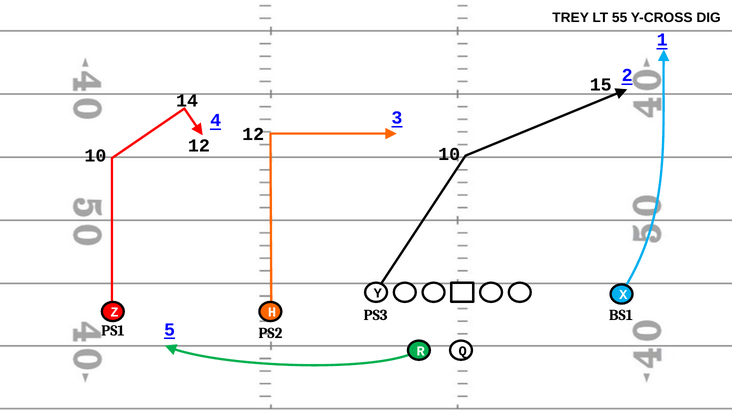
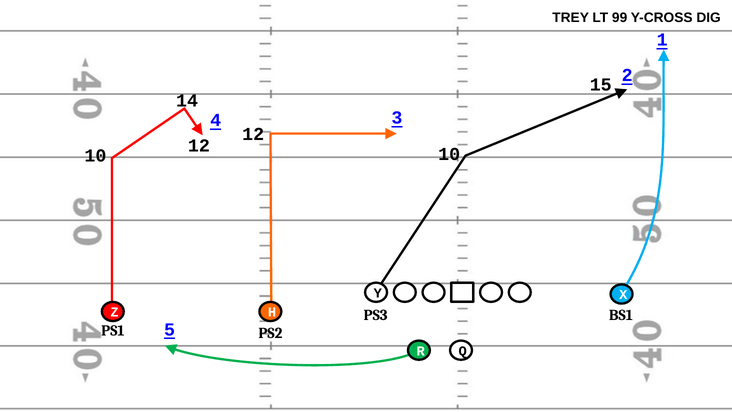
55: 55 -> 99
